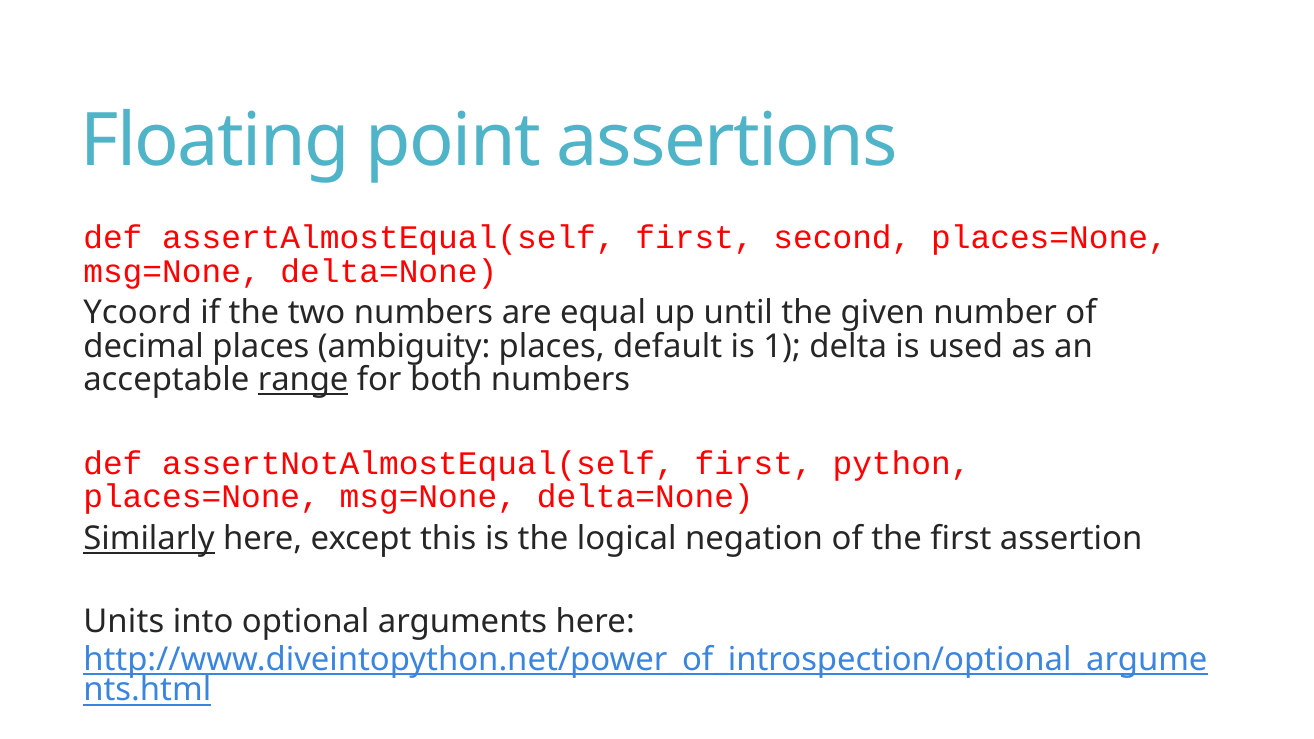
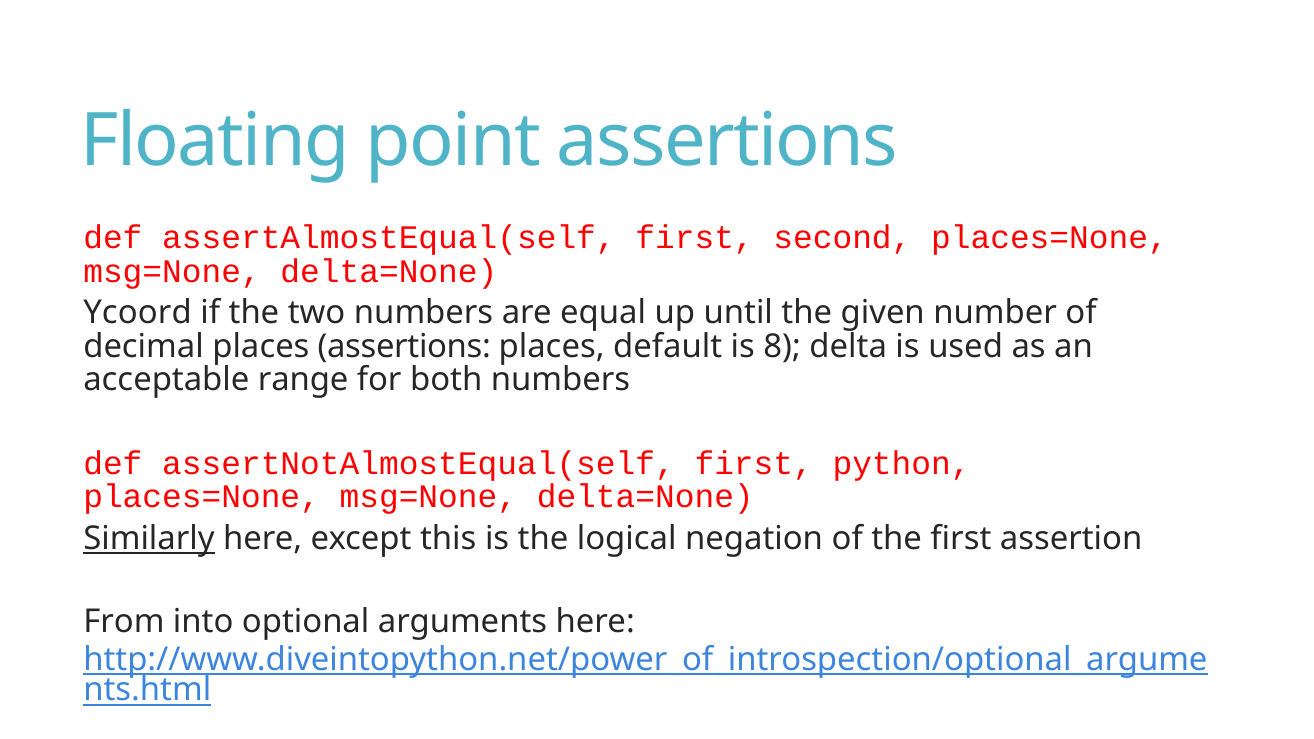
places ambiguity: ambiguity -> assertions
1: 1 -> 8
range underline: present -> none
Units: Units -> From
